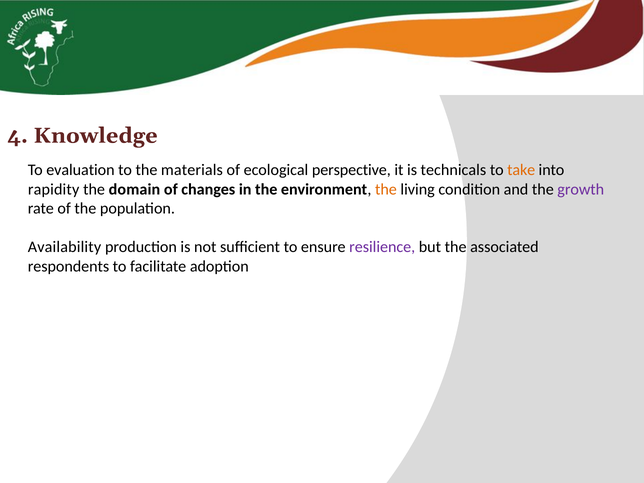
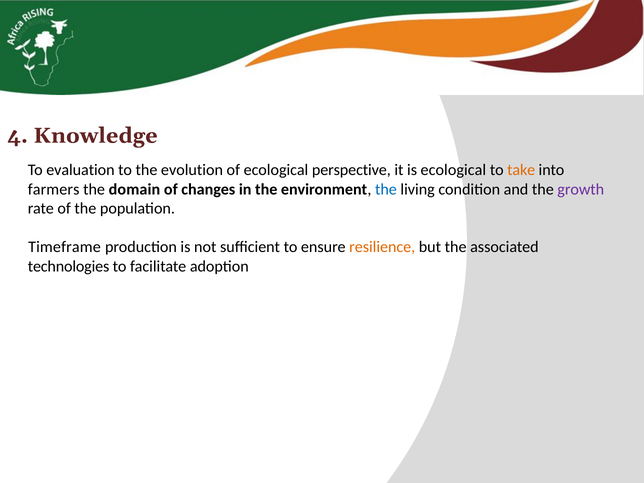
materials: materials -> evolution
is technicals: technicals -> ecological
rapidity: rapidity -> farmers
the at (386, 189) colour: orange -> blue
Availability: Availability -> Timeframe
resilience colour: purple -> orange
respondents: respondents -> technologies
